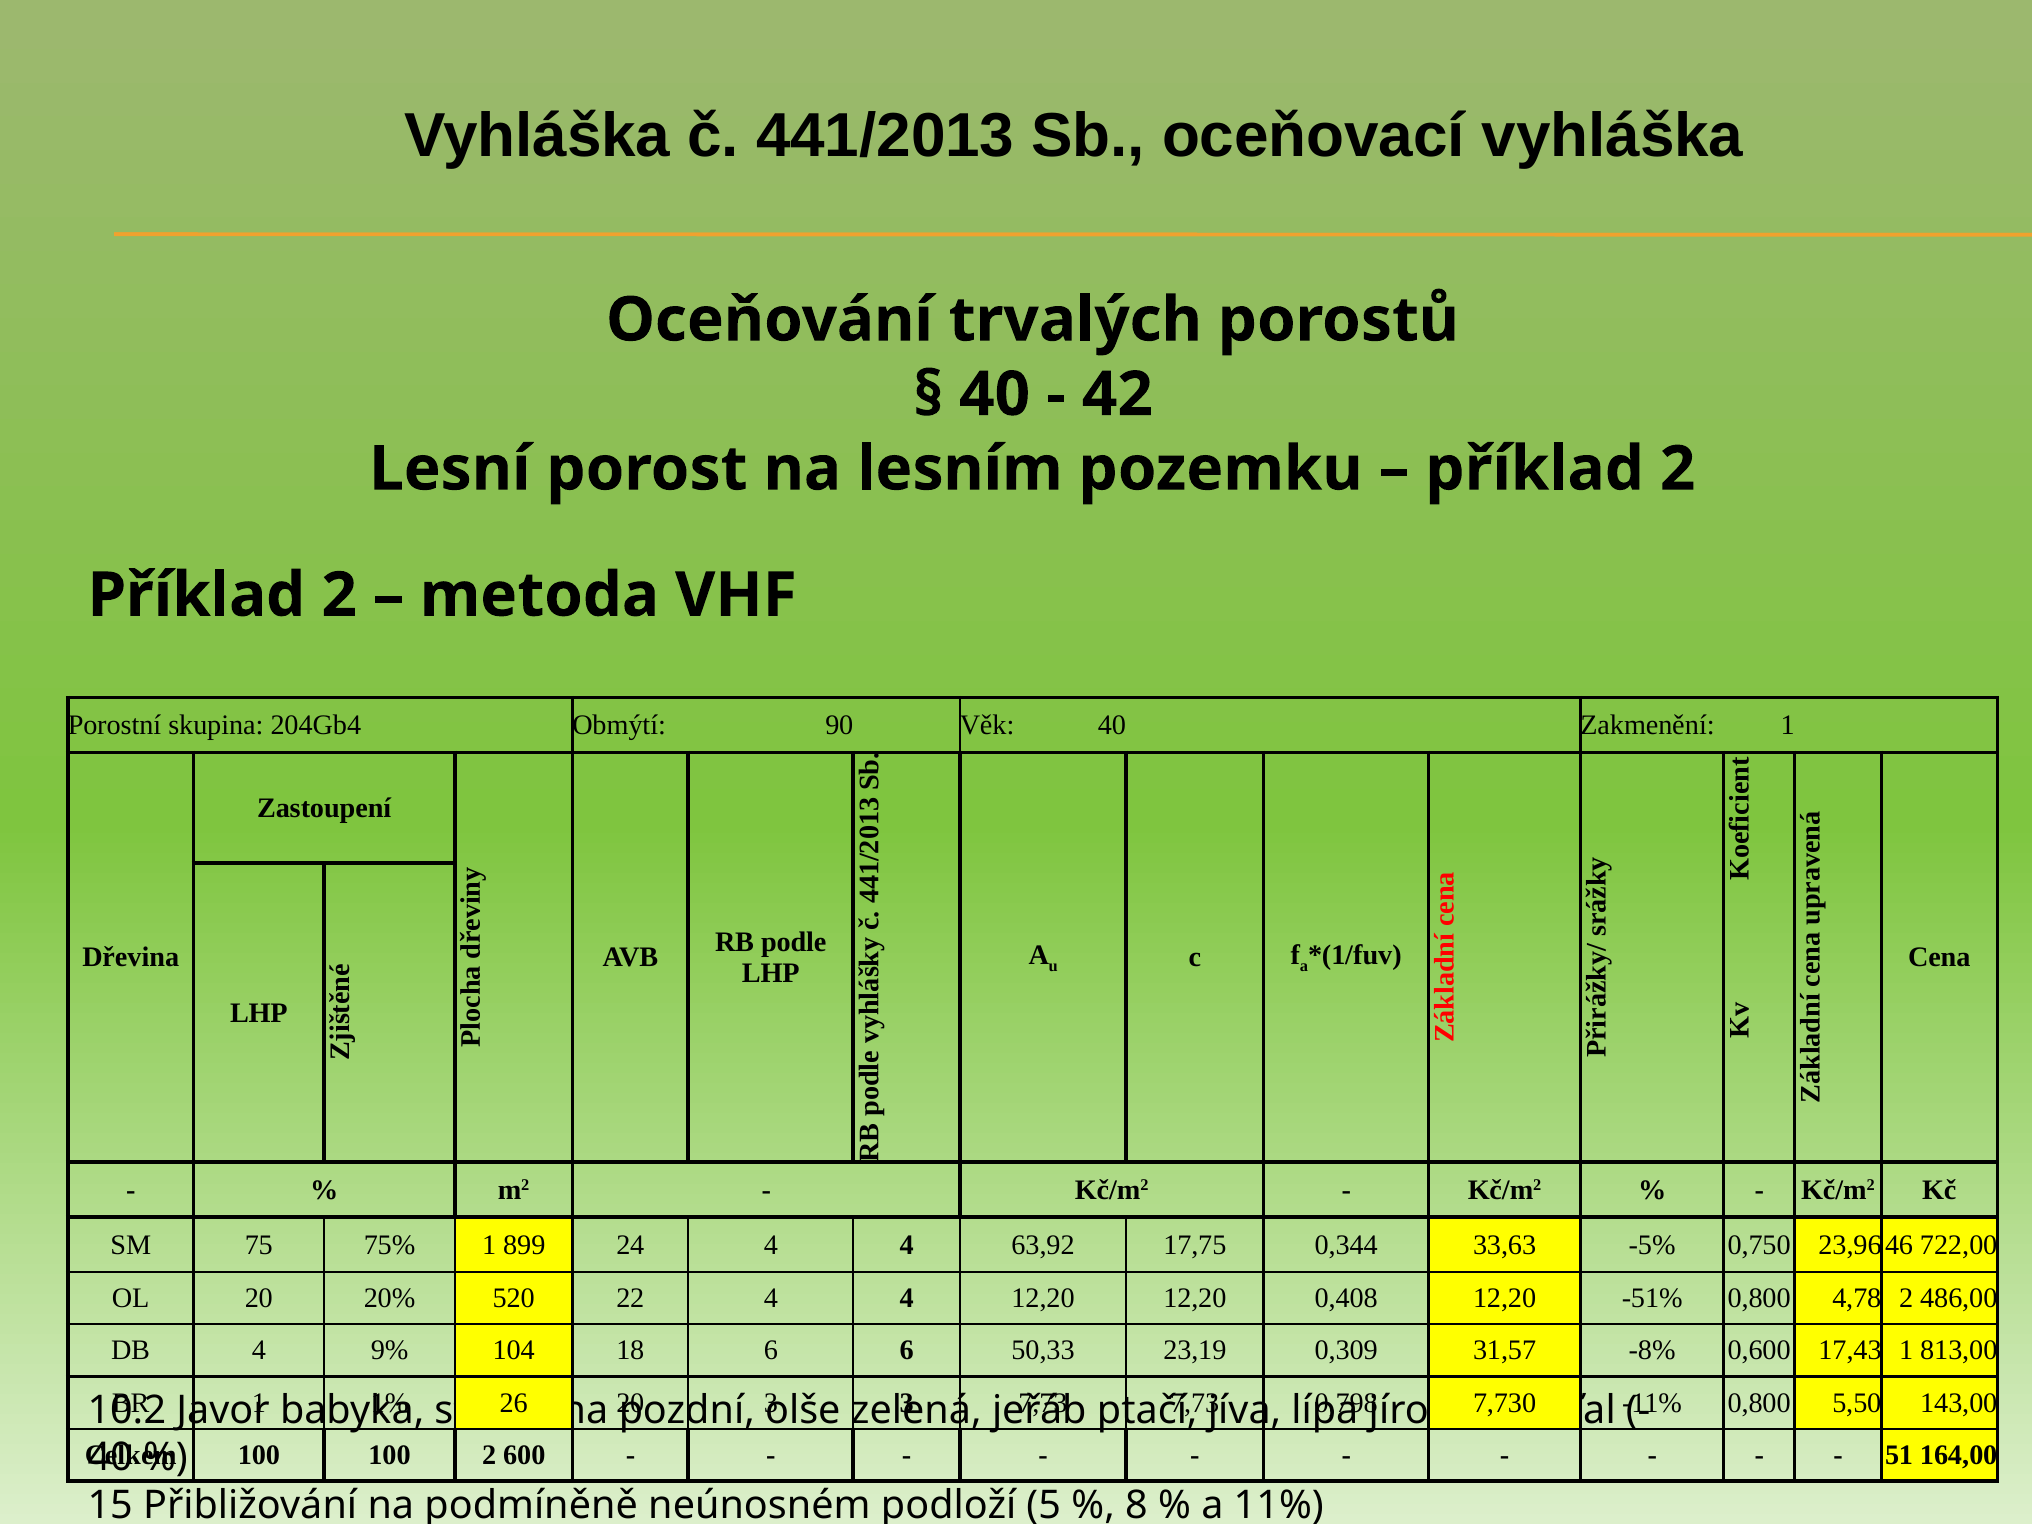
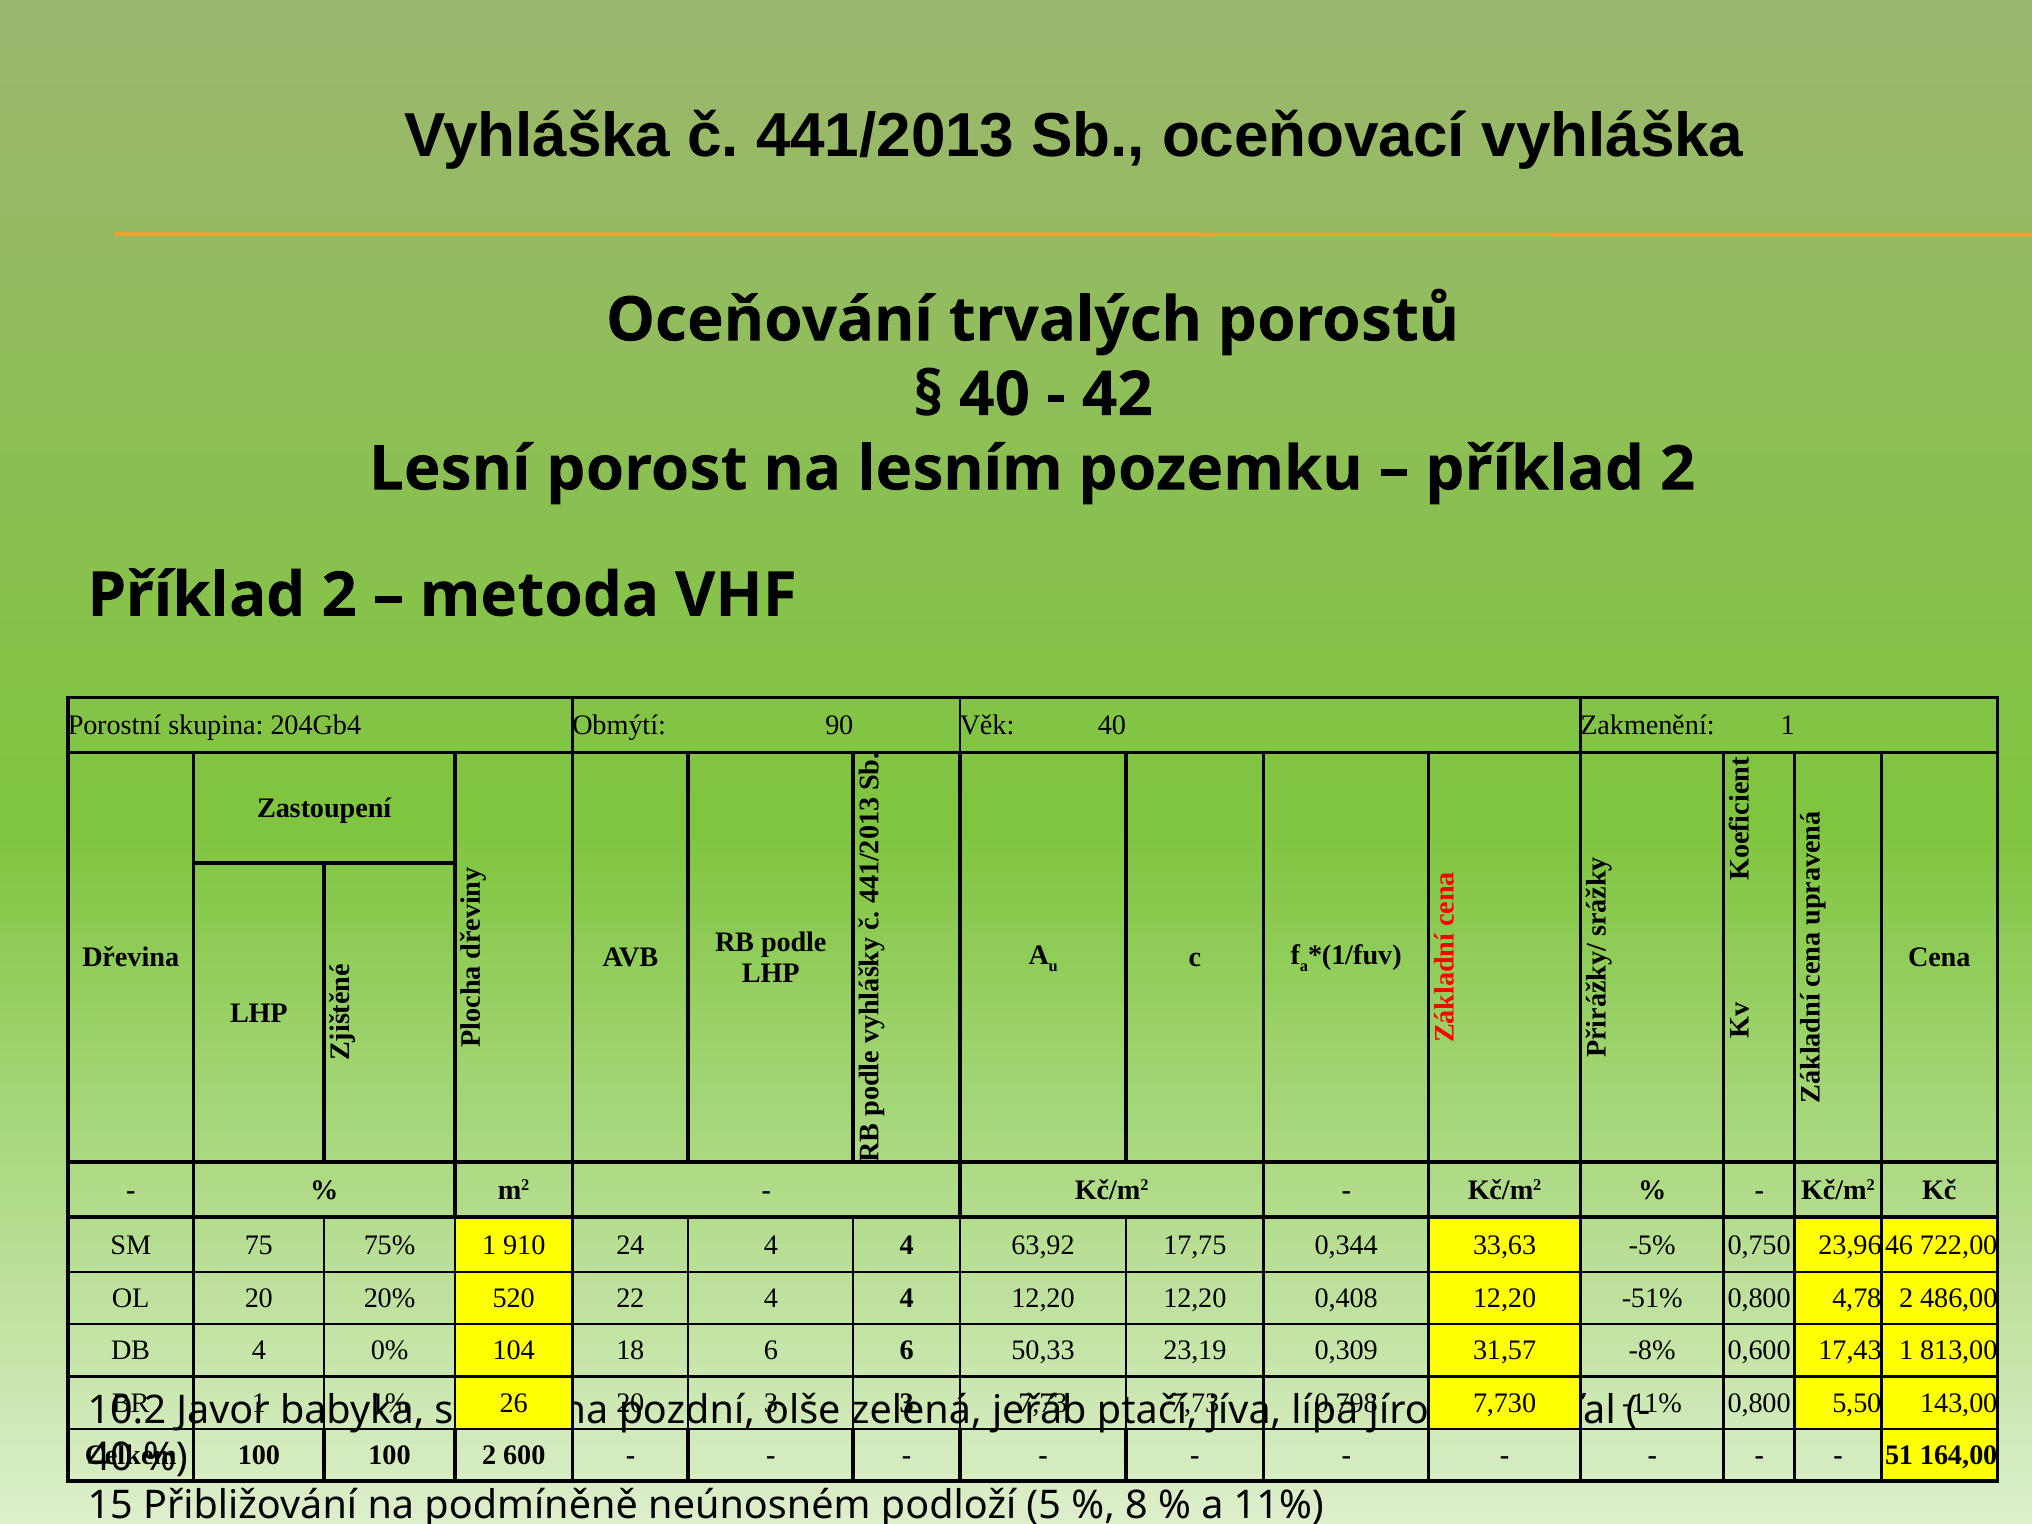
899: 899 -> 910
9%: 9% -> 0%
